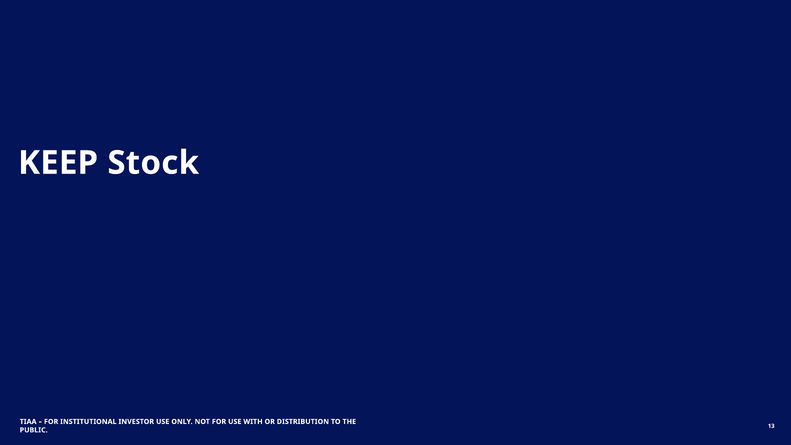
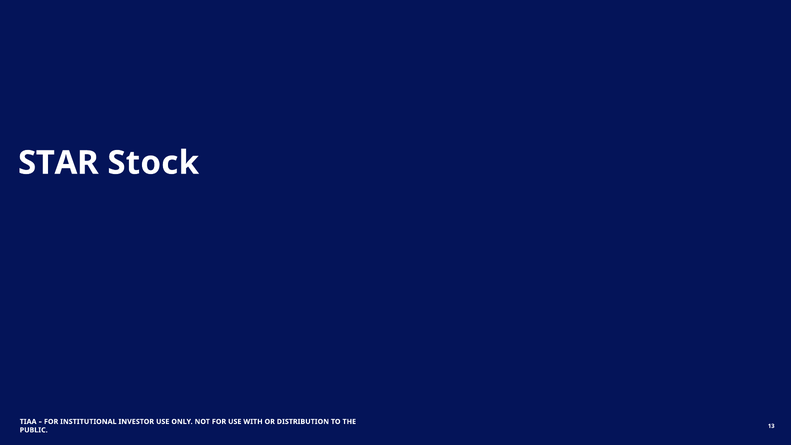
KEEP: KEEP -> STAR
